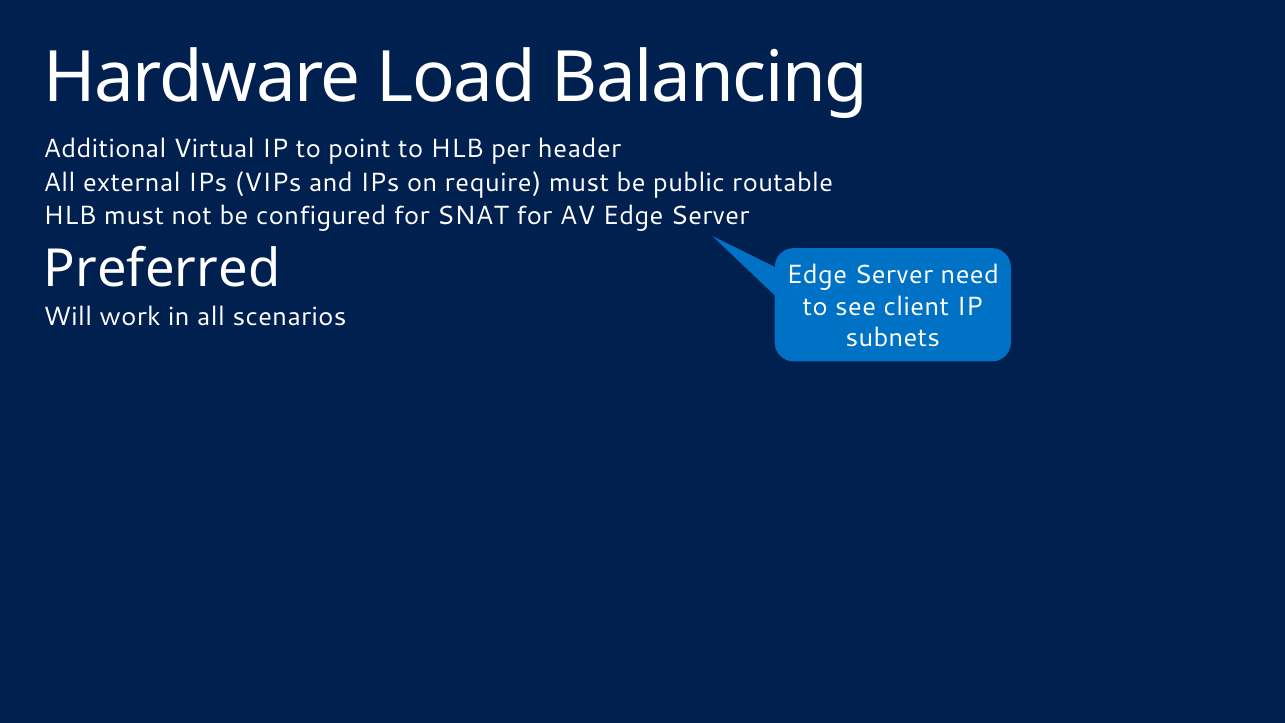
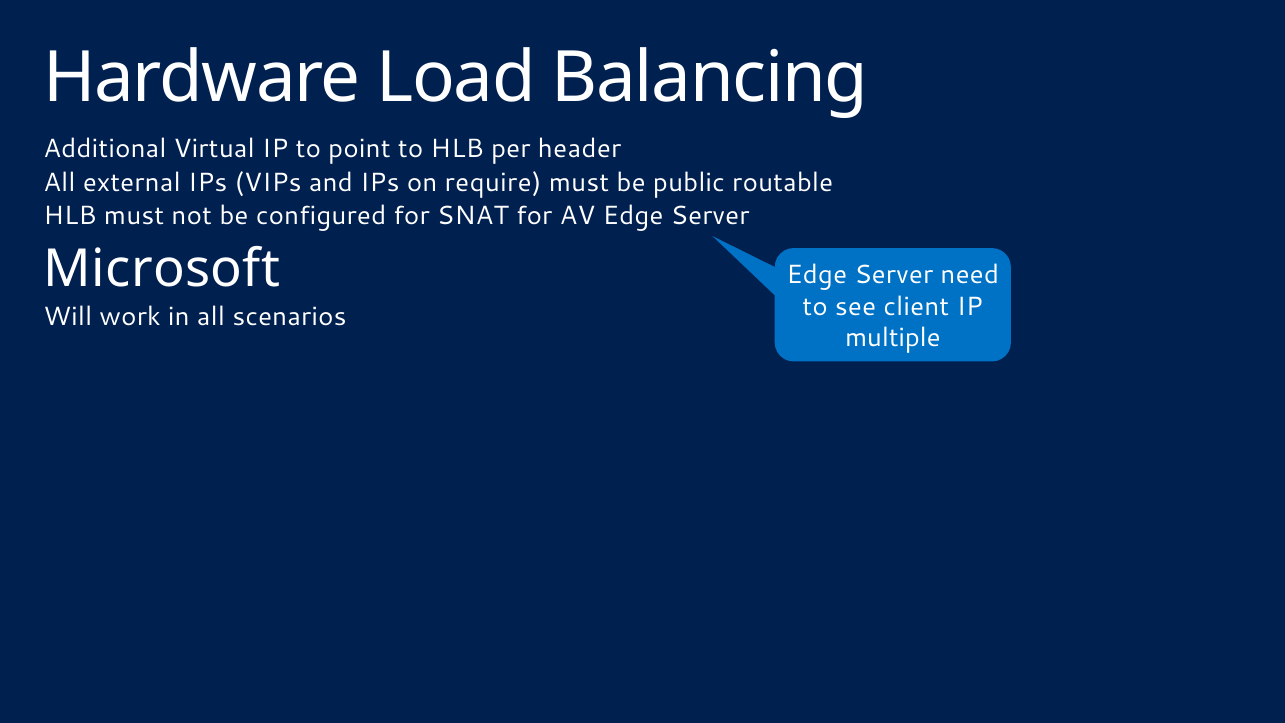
Preferred: Preferred -> Microsoft
subnets: subnets -> multiple
